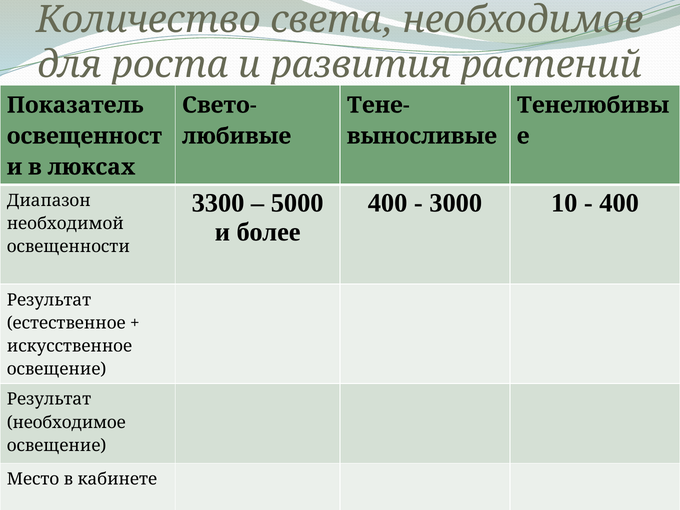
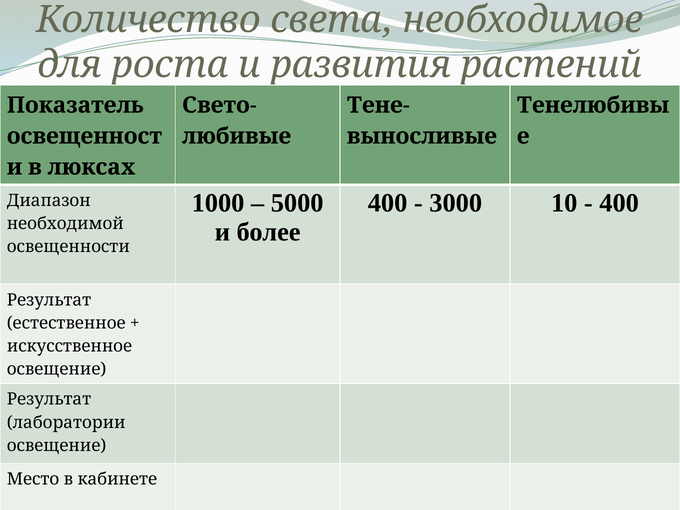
3300: 3300 -> 1000
необходимое at (66, 422): необходимое -> лаборатории
